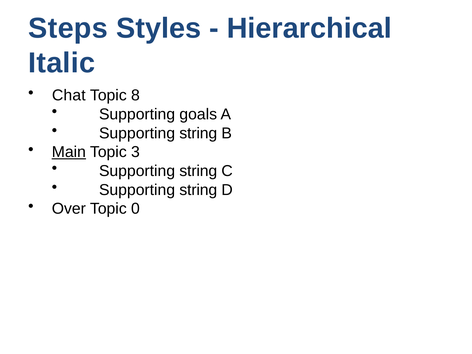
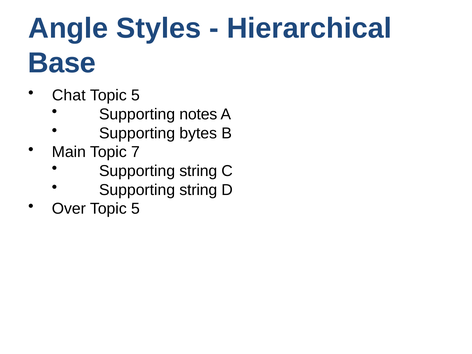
Steps: Steps -> Angle
Italic: Italic -> Base
8 at (135, 95): 8 -> 5
goals: goals -> notes
string at (198, 133): string -> bytes
Main underline: present -> none
3: 3 -> 7
0 at (135, 209): 0 -> 5
